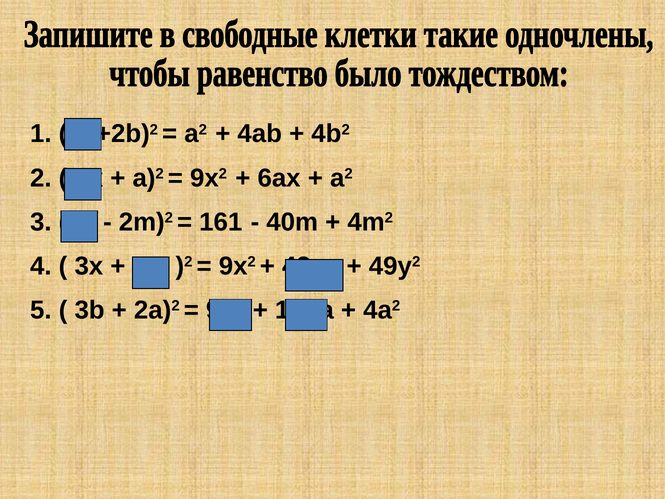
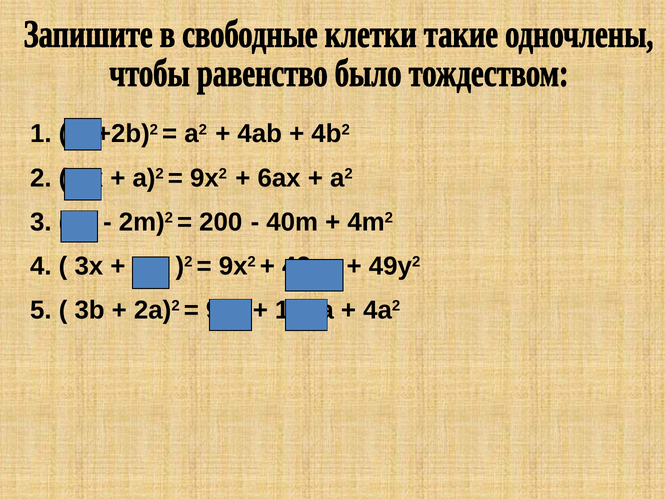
161: 161 -> 200
